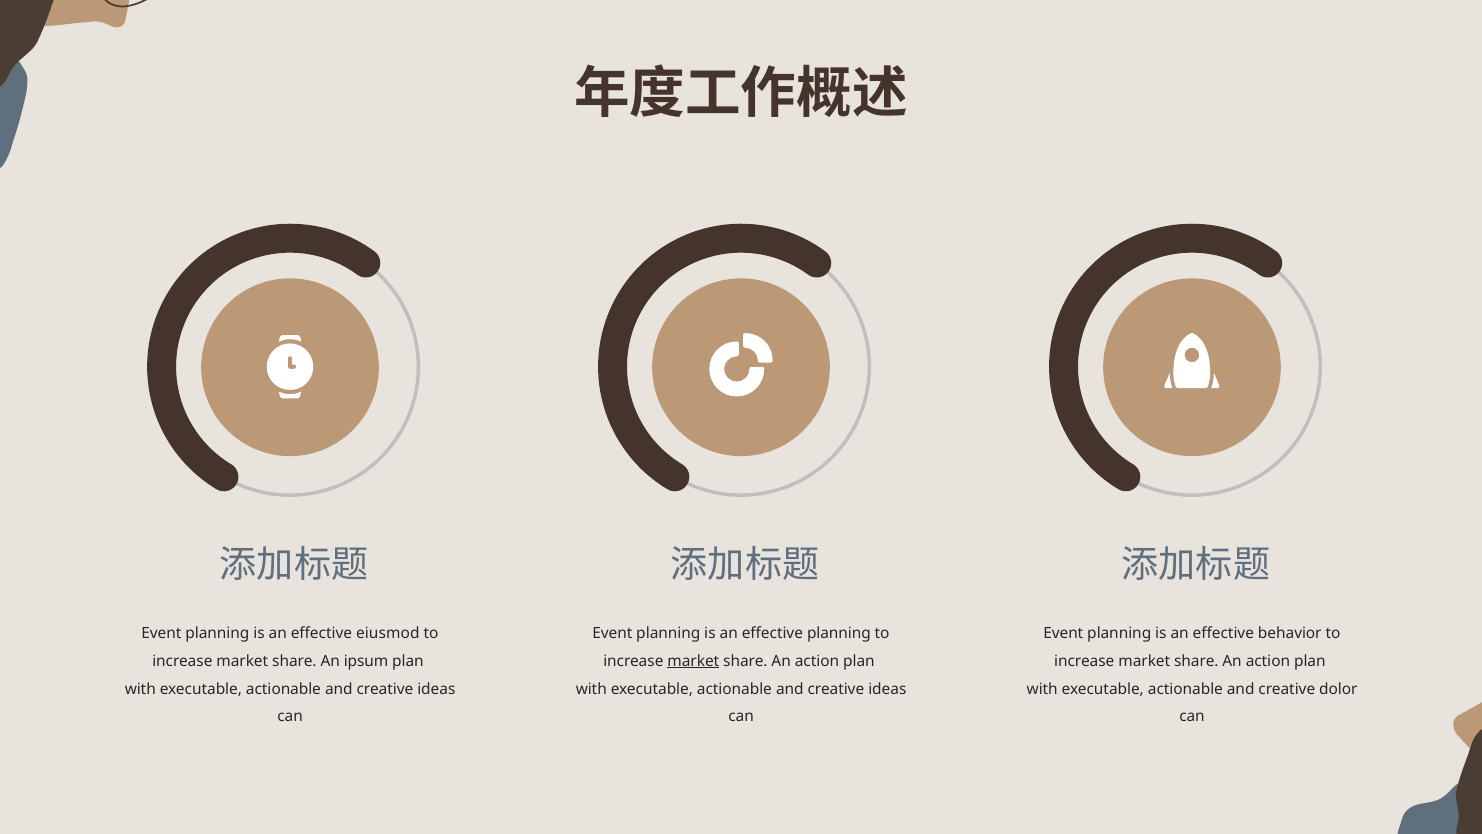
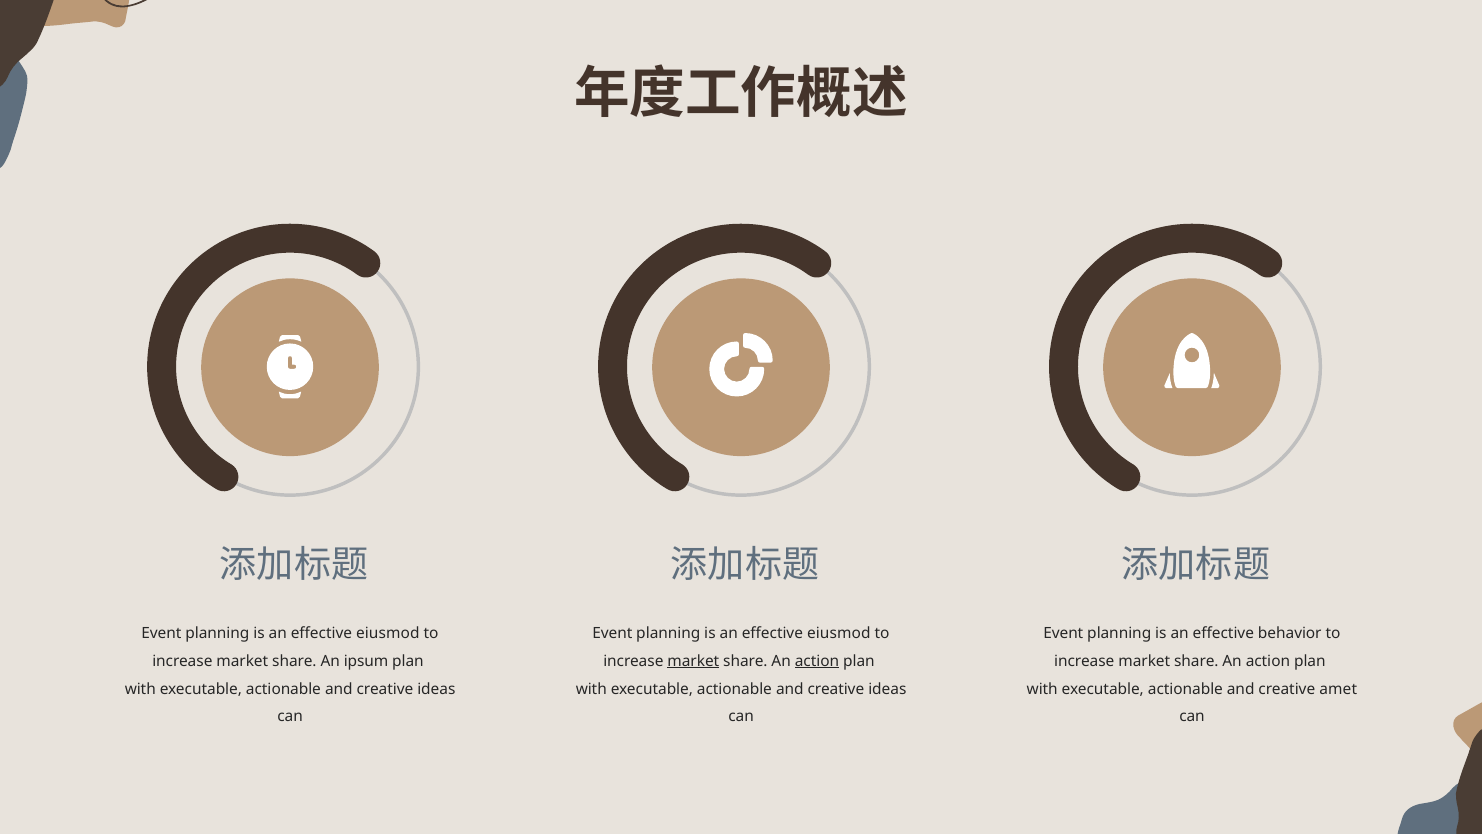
planning at (839, 633): planning -> eiusmod
action at (817, 661) underline: none -> present
dolor: dolor -> amet
